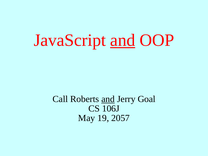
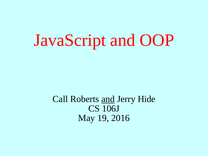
and at (123, 40) underline: present -> none
Goal: Goal -> Hide
2057: 2057 -> 2016
